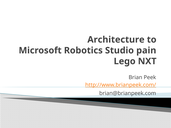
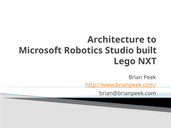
pain: pain -> built
